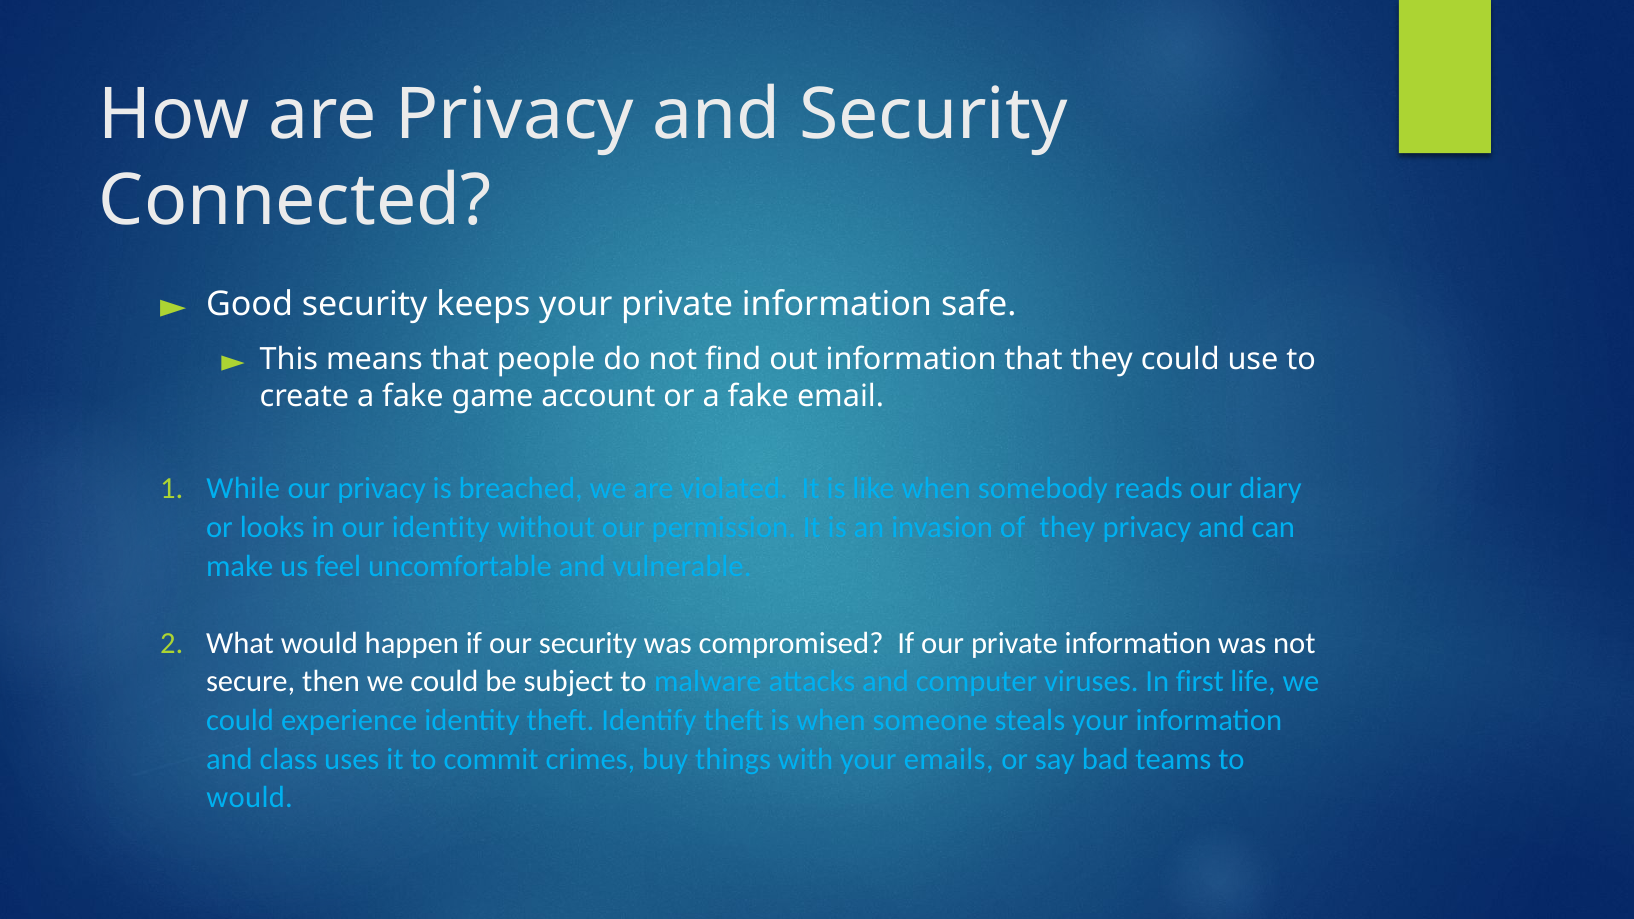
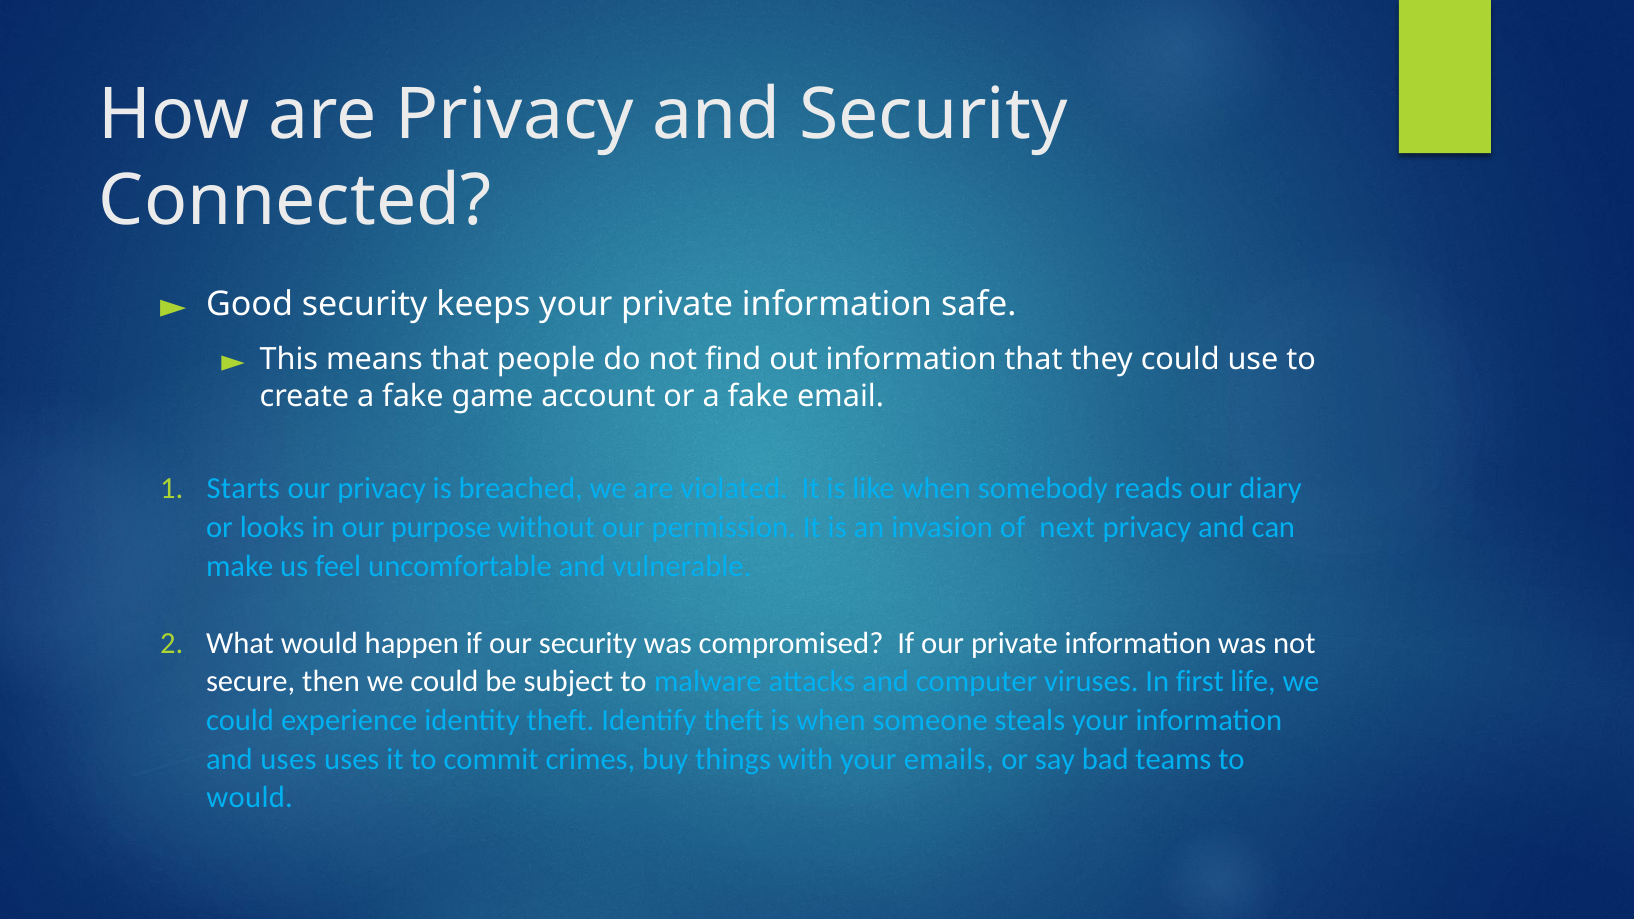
While: While -> Starts
our identity: identity -> purpose
of they: they -> next
and class: class -> uses
